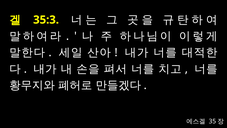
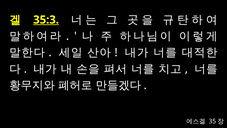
35:3 underline: none -> present
